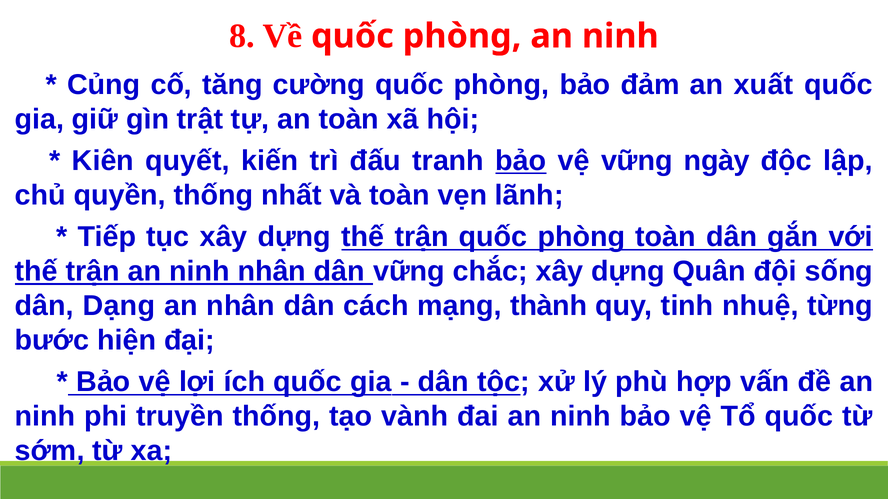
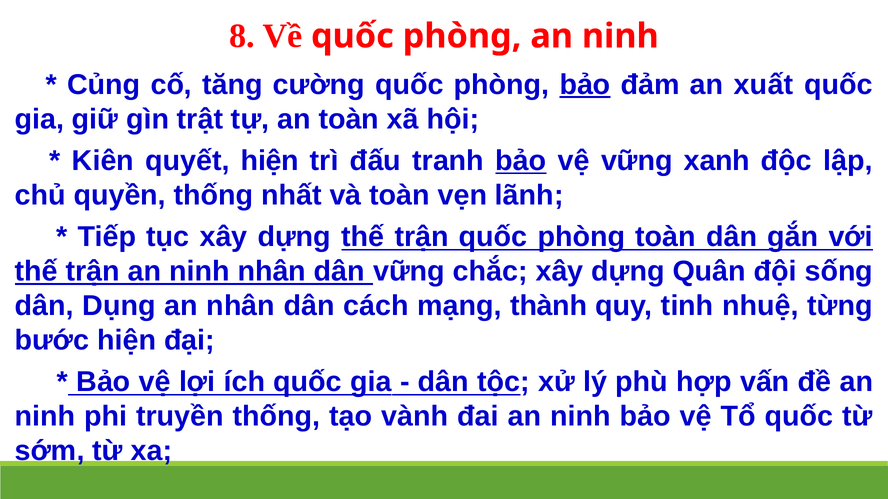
bảo at (585, 85) underline: none -> present
quyết kiến: kiến -> hiện
ngày: ngày -> xanh
Dạng: Dạng -> Dụng
